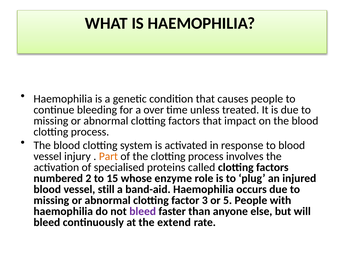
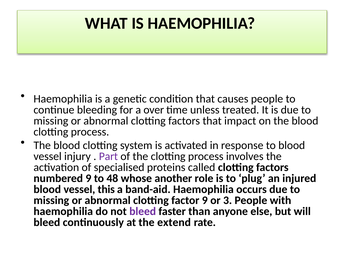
Part colour: orange -> purple
numbered 2: 2 -> 9
15: 15 -> 48
enzyme: enzyme -> another
still: still -> this
factor 3: 3 -> 9
5: 5 -> 3
